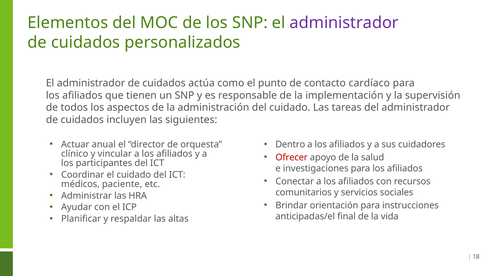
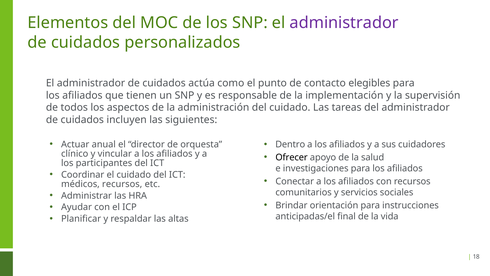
cardíaco: cardíaco -> elegibles
Ofrecer colour: red -> black
médicos paciente: paciente -> recursos
